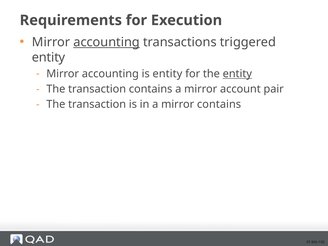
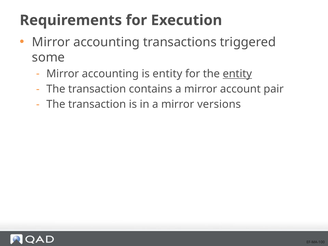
accounting at (107, 42) underline: present -> none
entity at (49, 57): entity -> some
mirror contains: contains -> versions
